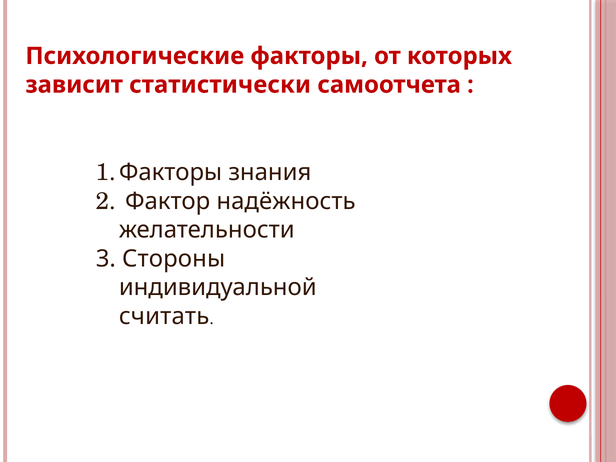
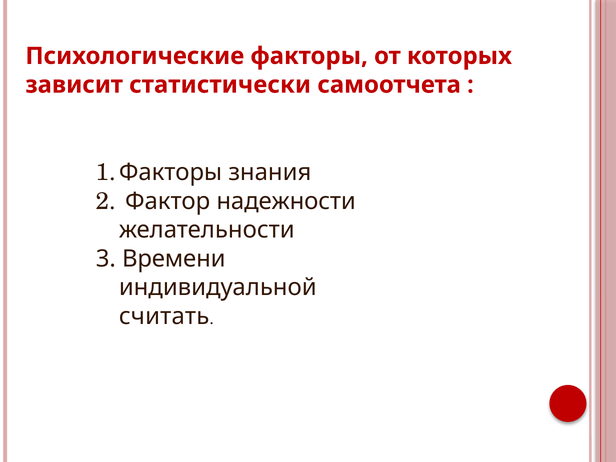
надёжность: надёжность -> надежности
Стороны: Стороны -> Времени
